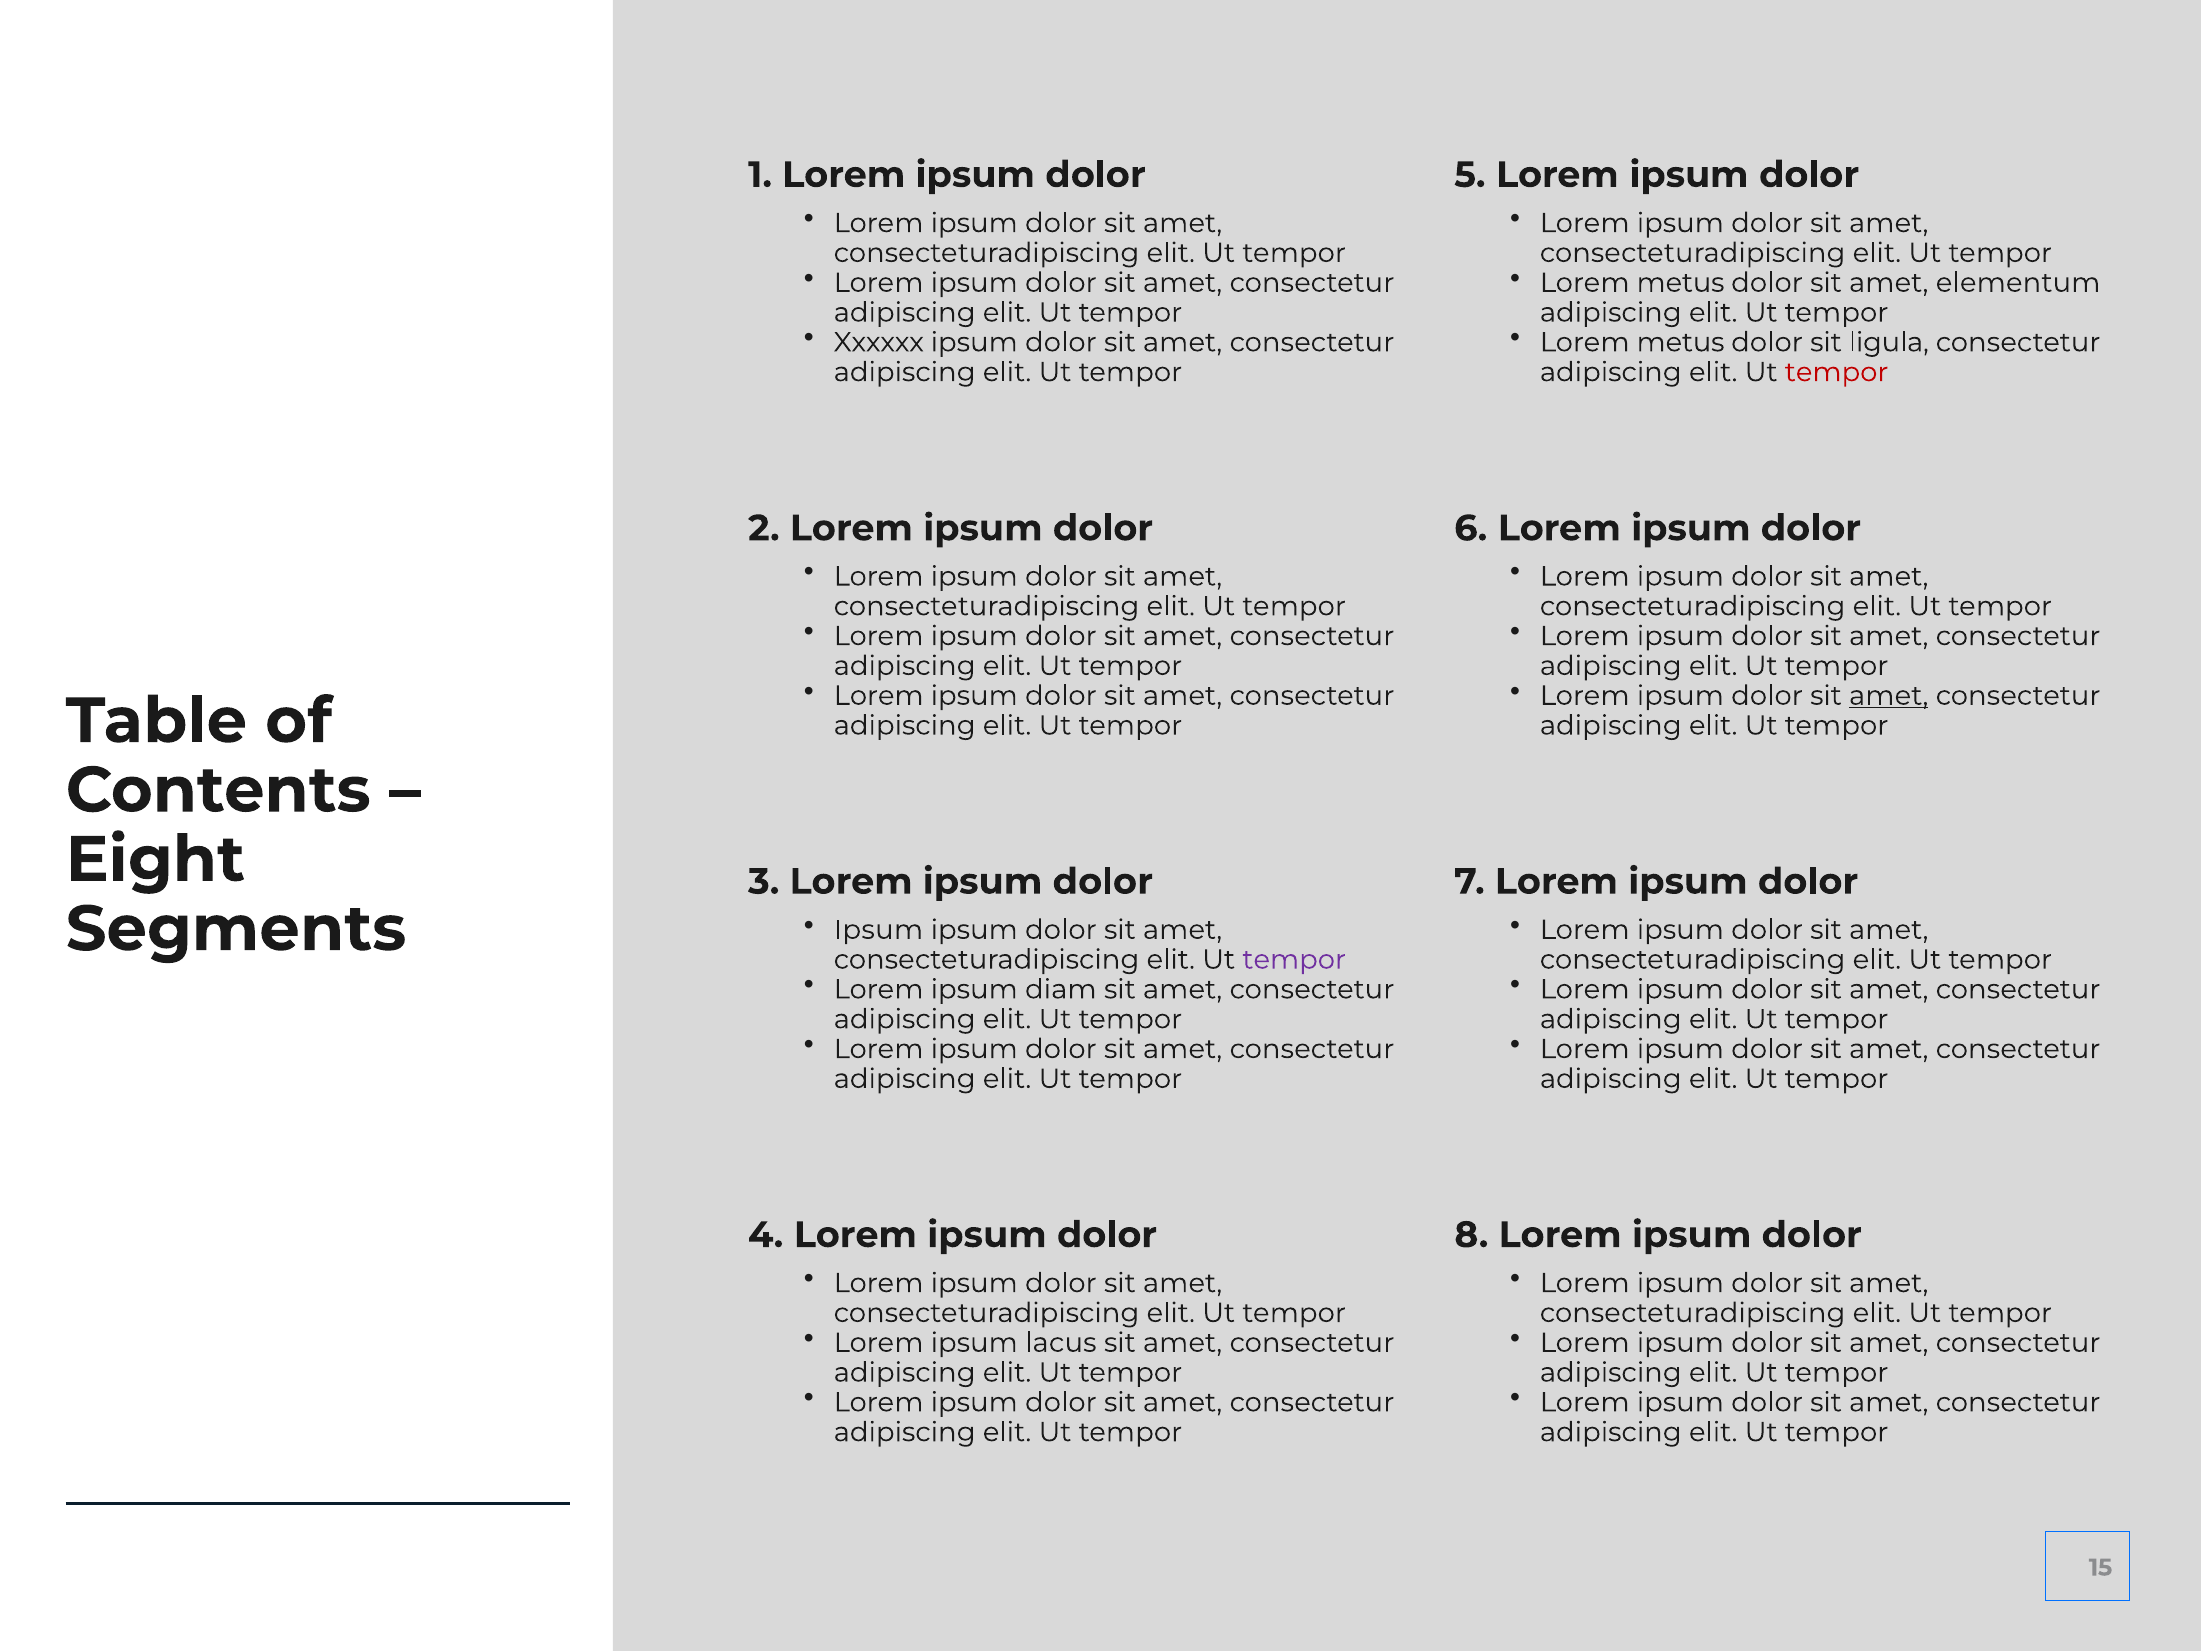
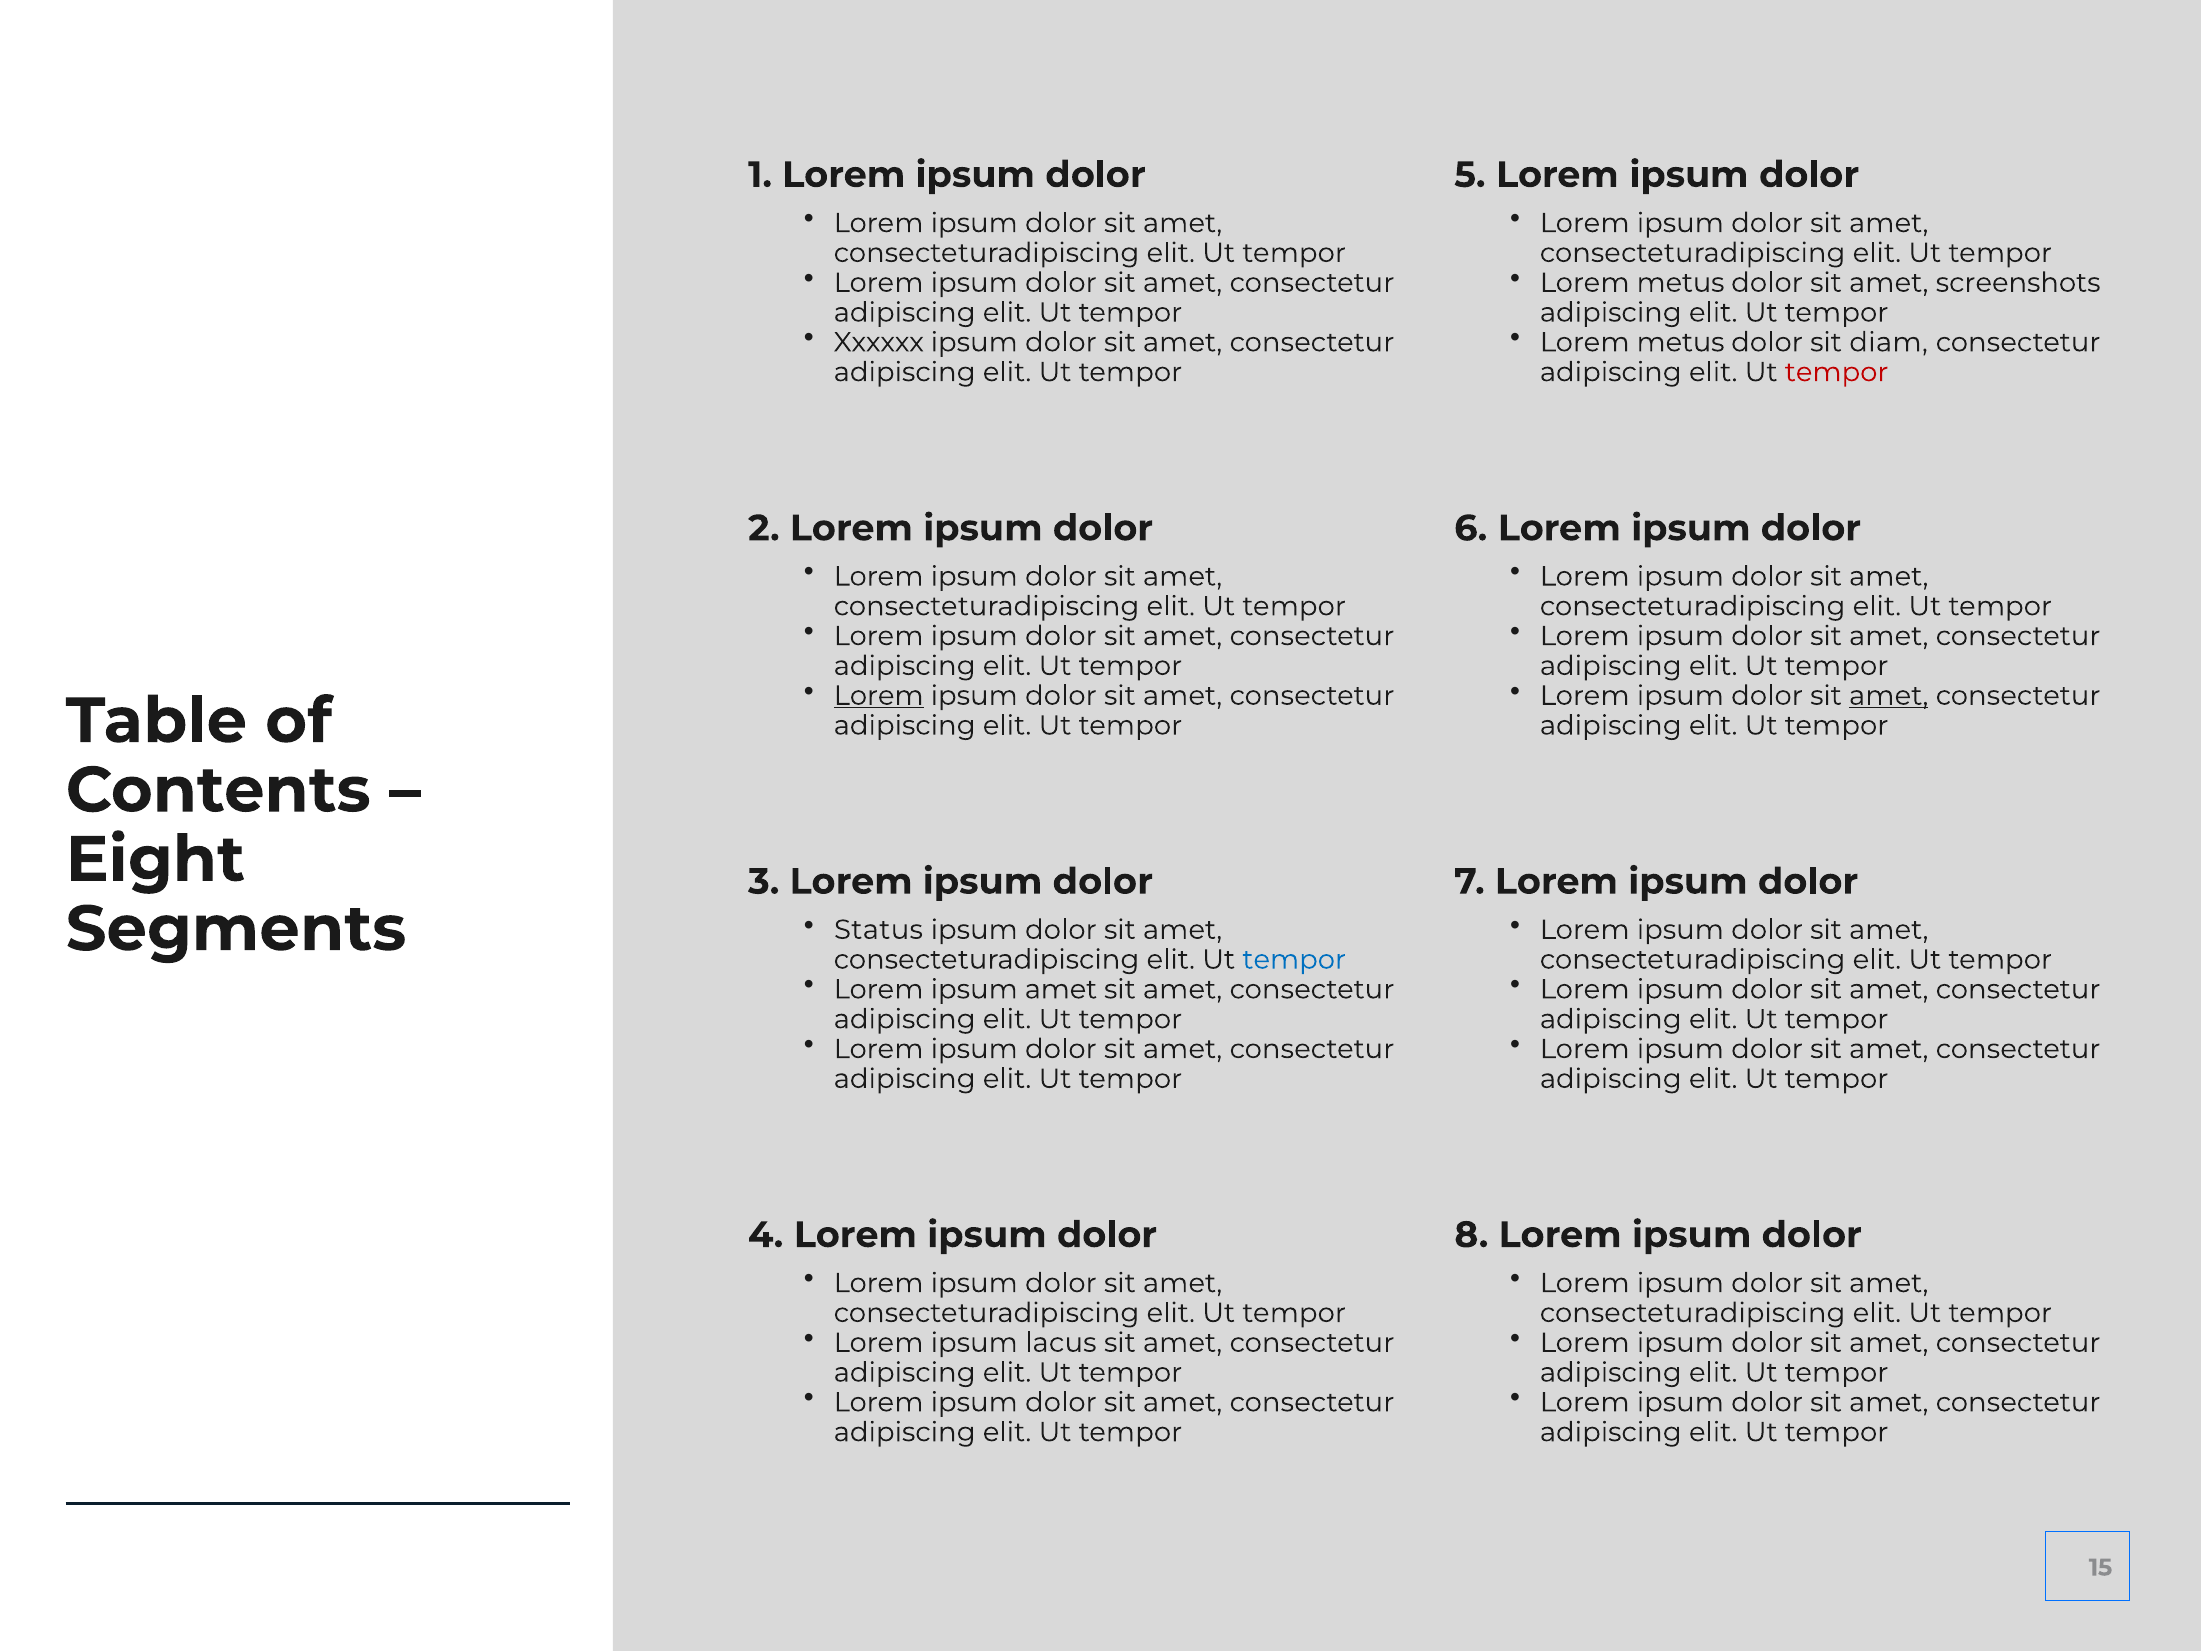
elementum: elementum -> screenshots
ligula: ligula -> diam
Lorem at (879, 696) underline: none -> present
Ipsum at (878, 930): Ipsum -> Status
tempor at (1294, 959) colour: purple -> blue
ipsum diam: diam -> amet
